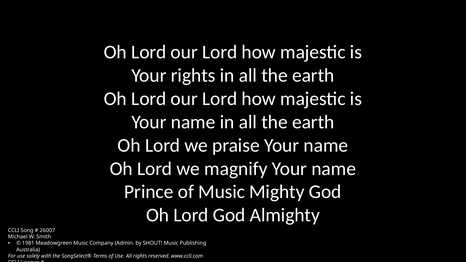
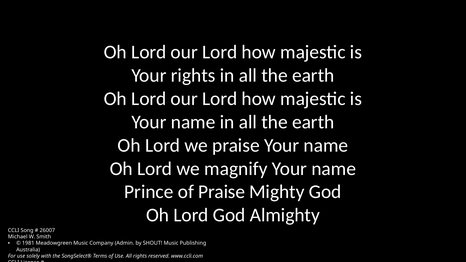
of Music: Music -> Praise
